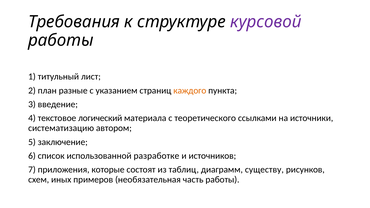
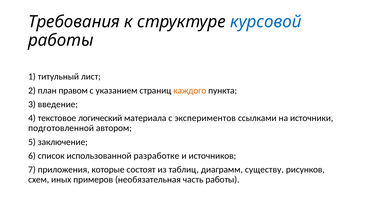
курсовой colour: purple -> blue
разные: разные -> правом
теоретического: теоретического -> экспериментов
систематизацию: систематизацию -> подготовленной
